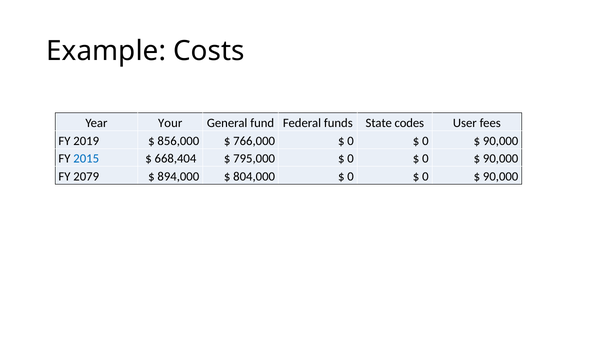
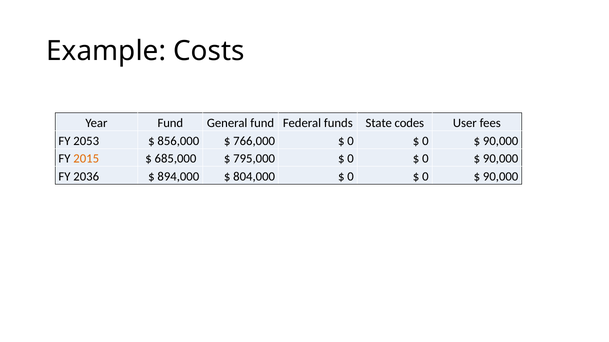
Year Your: Your -> Fund
2019: 2019 -> 2053
2015 colour: blue -> orange
668,404: 668,404 -> 685,000
2079: 2079 -> 2036
